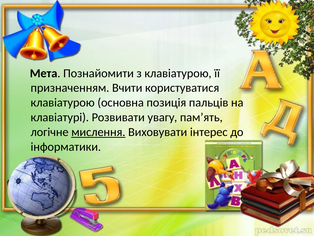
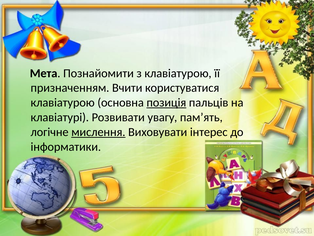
позиція underline: none -> present
